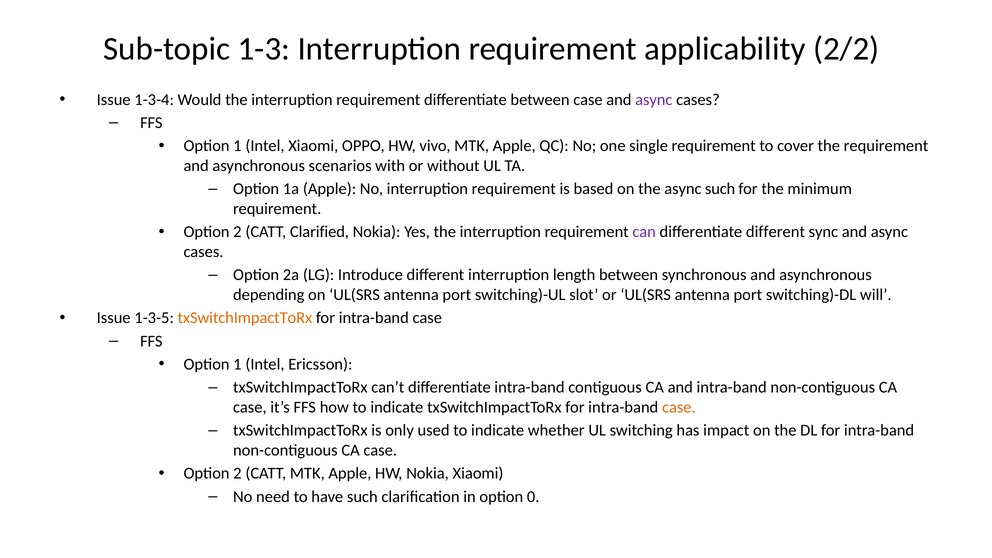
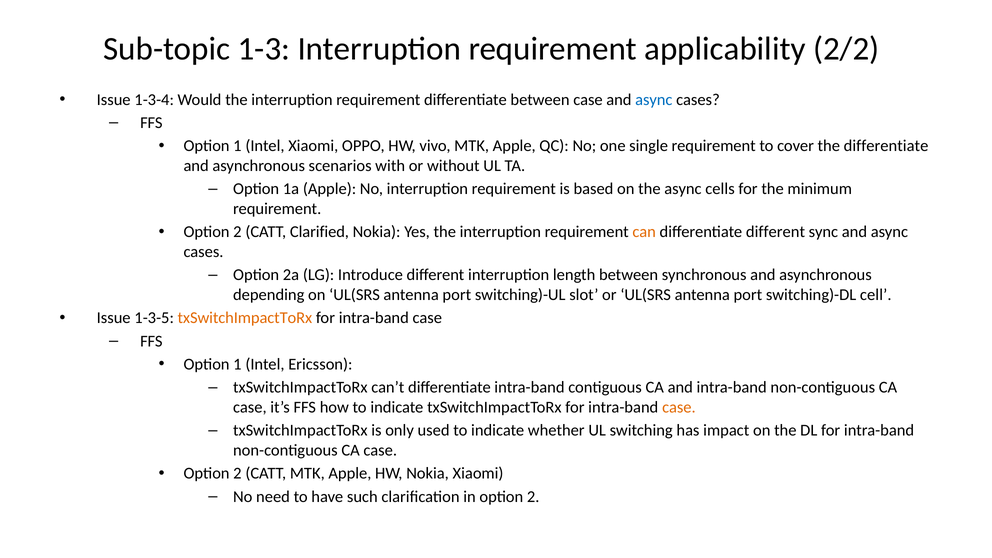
async at (654, 100) colour: purple -> blue
the requirement: requirement -> differentiate
async such: such -> cells
can colour: purple -> orange
will: will -> cell
in option 0: 0 -> 2
